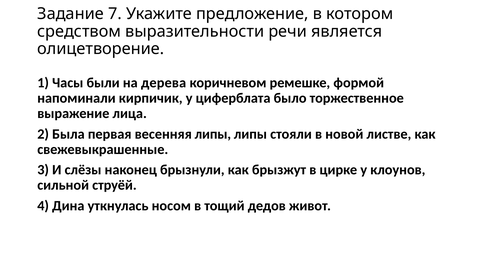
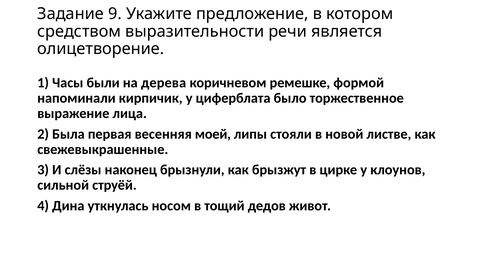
7: 7 -> 9
весенняя липы: липы -> моей
